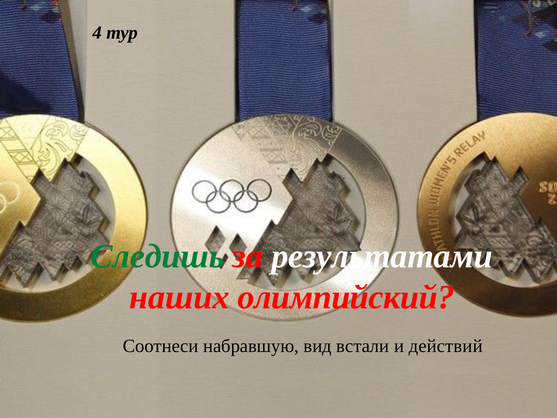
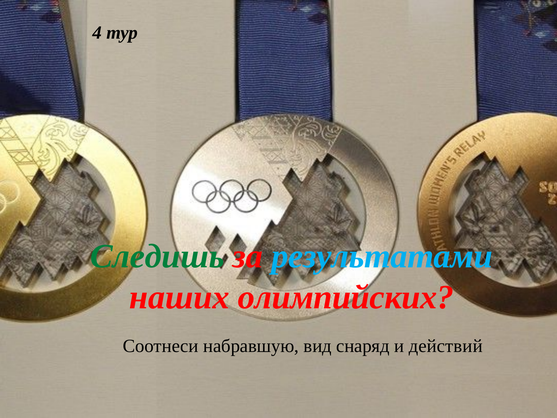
результатами colour: white -> light blue
олимпийский: олимпийский -> олимпийских
встали: встали -> снаряд
